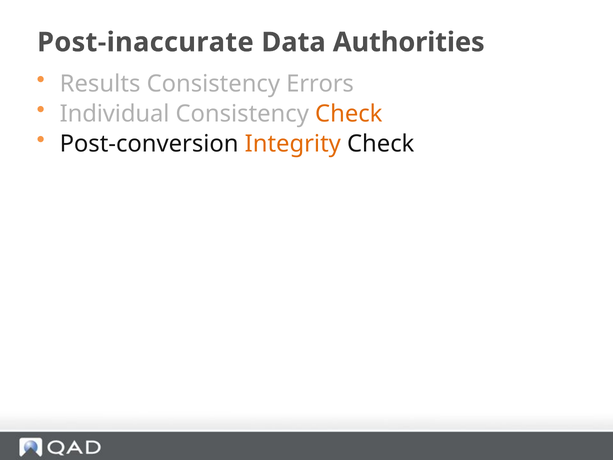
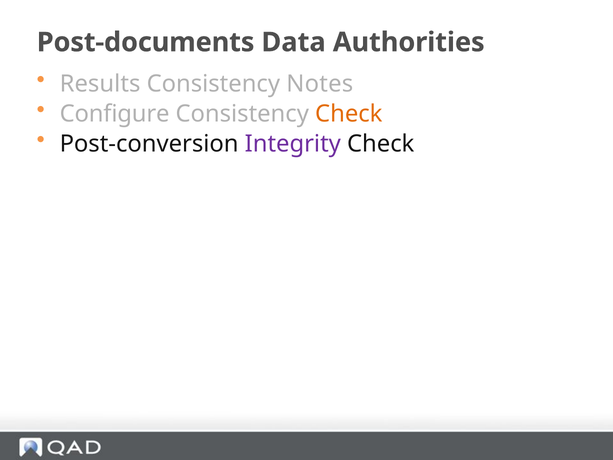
Post-inaccurate: Post-inaccurate -> Post-documents
Errors: Errors -> Notes
Individual: Individual -> Configure
Integrity colour: orange -> purple
